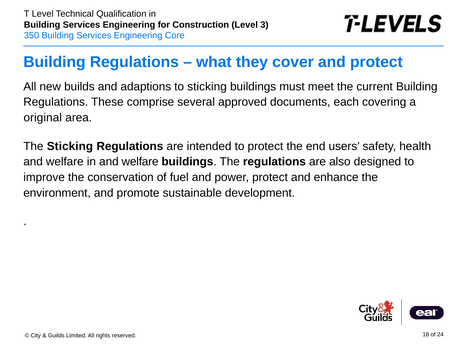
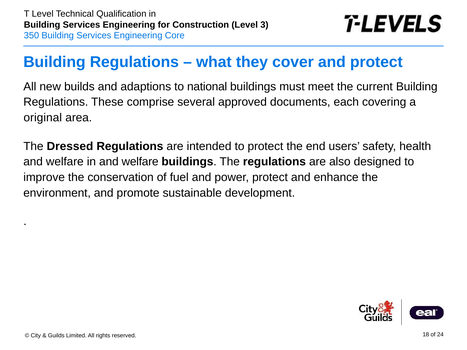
to sticking: sticking -> national
The Sticking: Sticking -> Dressed
